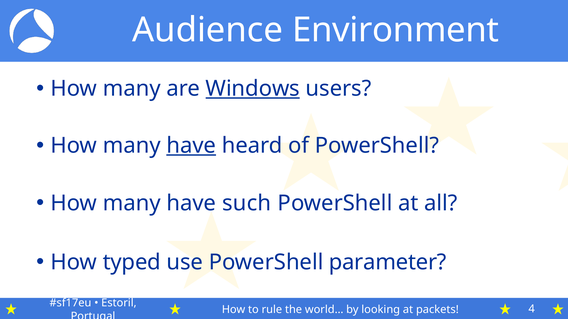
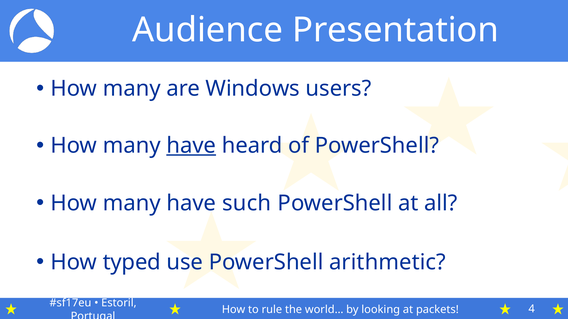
Environment: Environment -> Presentation
Windows underline: present -> none
parameter: parameter -> arithmetic
